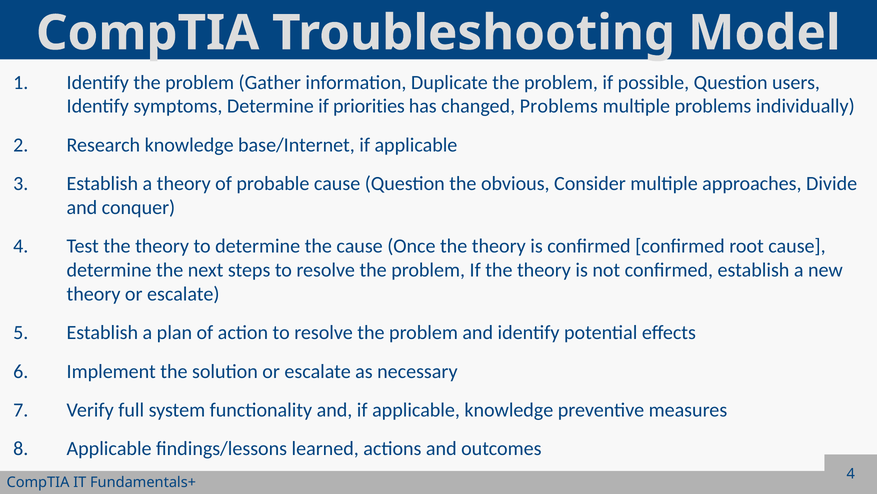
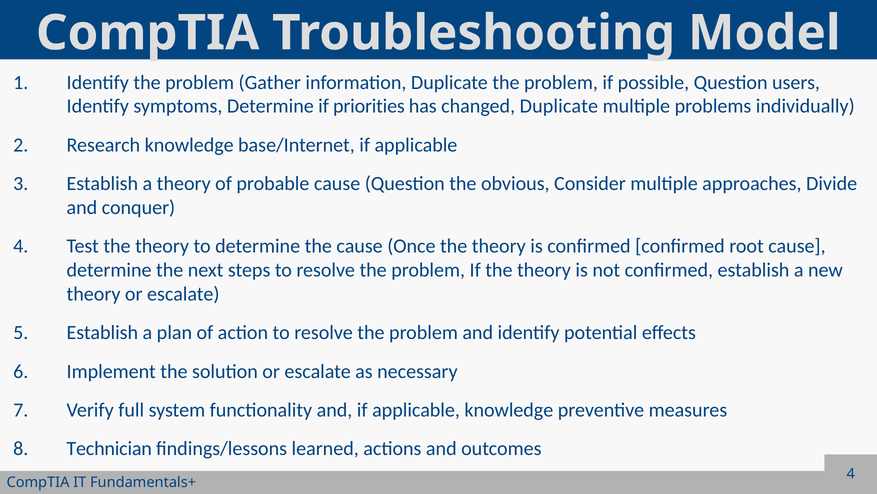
changed Problems: Problems -> Duplicate
Applicable at (109, 448): Applicable -> Technician
